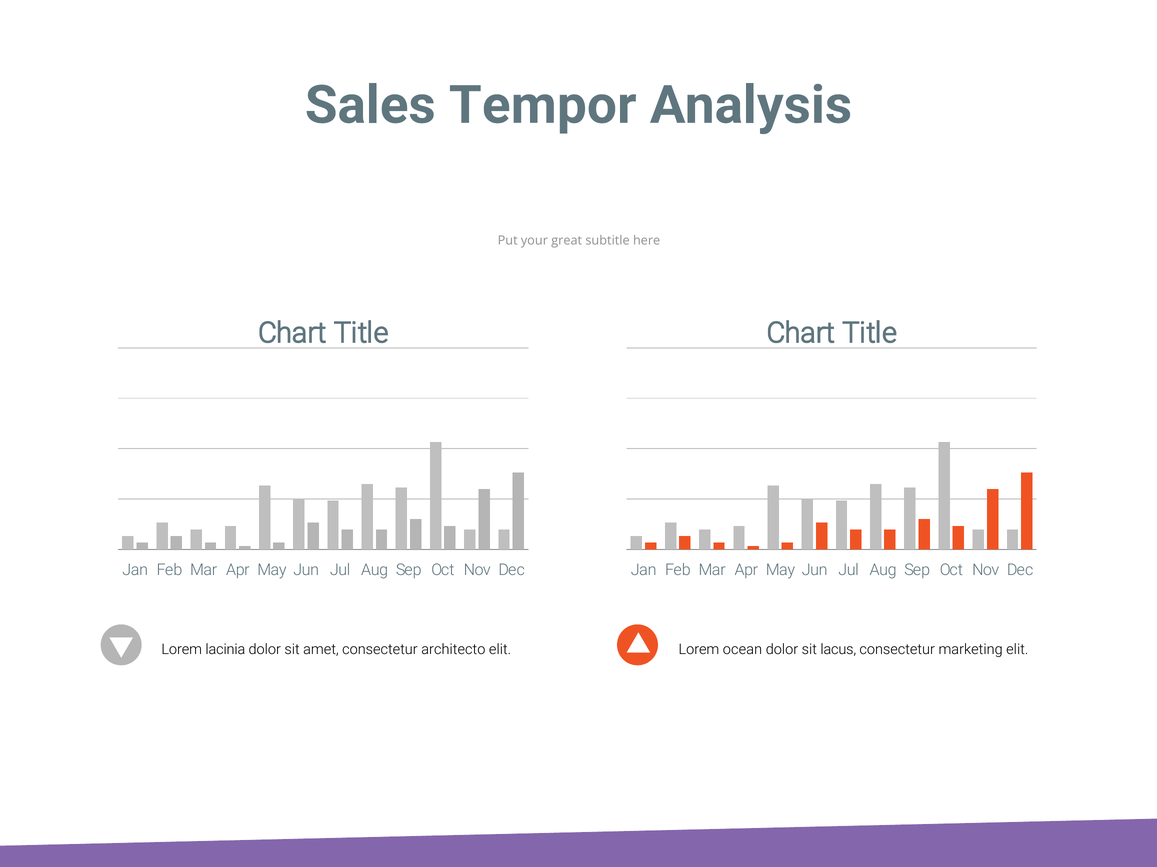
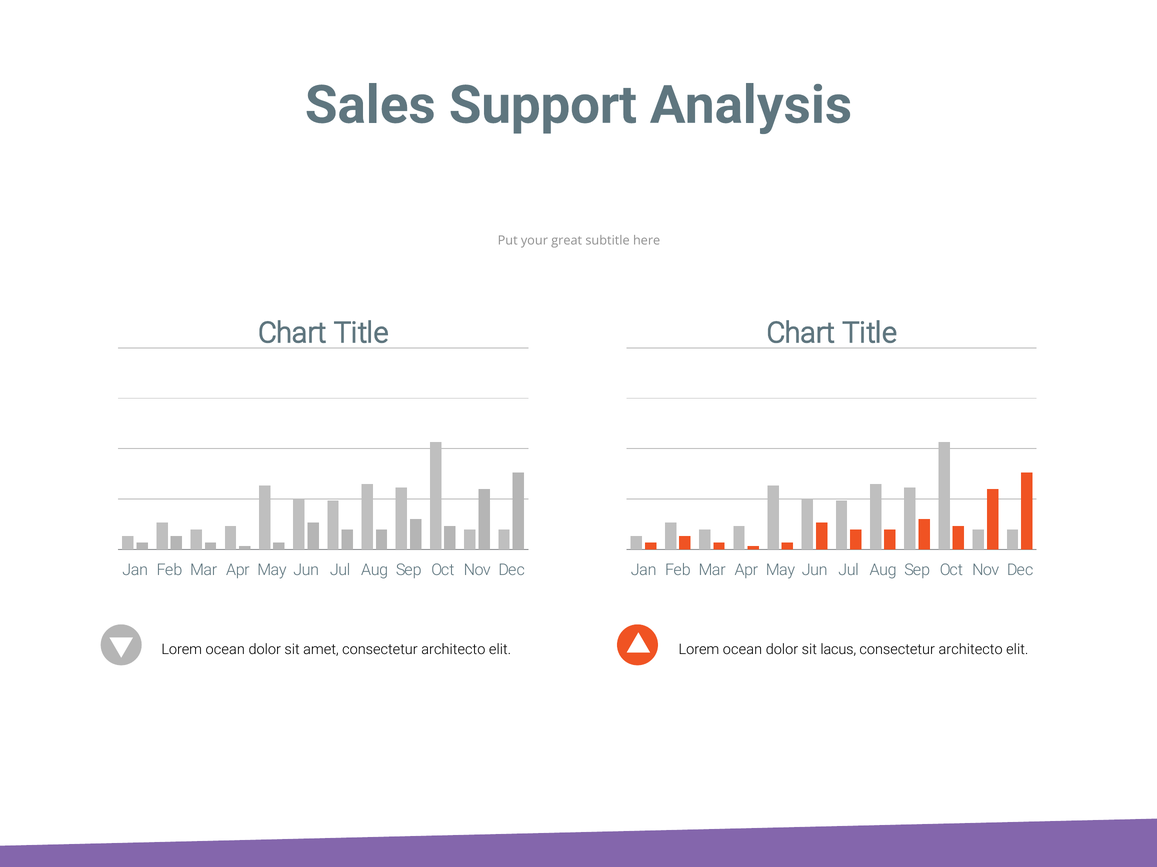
Tempor: Tempor -> Support
lacinia at (225, 650): lacinia -> ocean
marketing at (971, 650): marketing -> architecto
